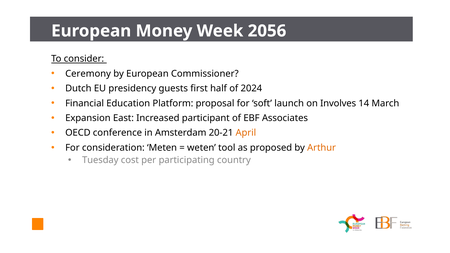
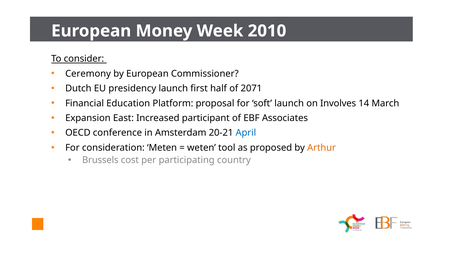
2056: 2056 -> 2010
presidency guests: guests -> launch
2024: 2024 -> 2071
April colour: orange -> blue
Tuesday: Tuesday -> Brussels
